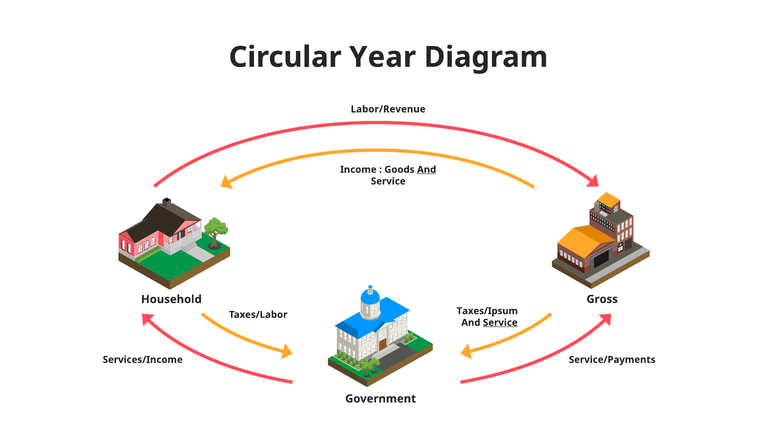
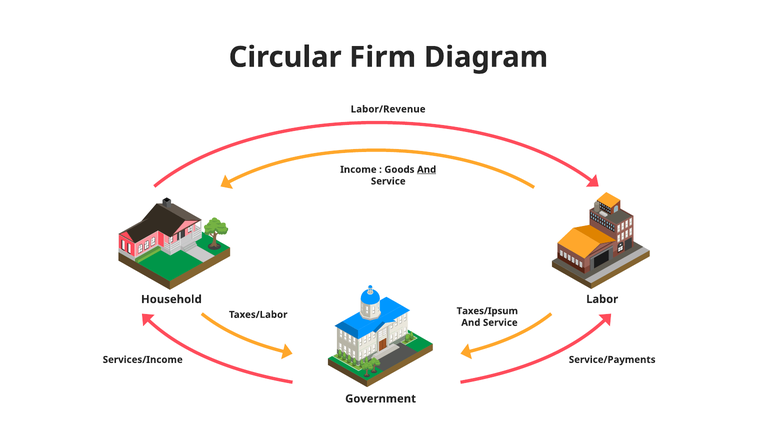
Year: Year -> Firm
Gross: Gross -> Labor
Service at (500, 323) underline: present -> none
